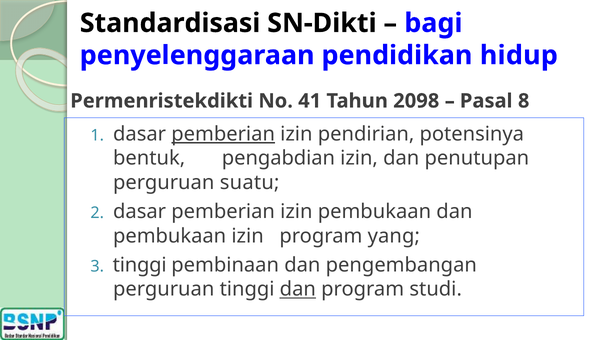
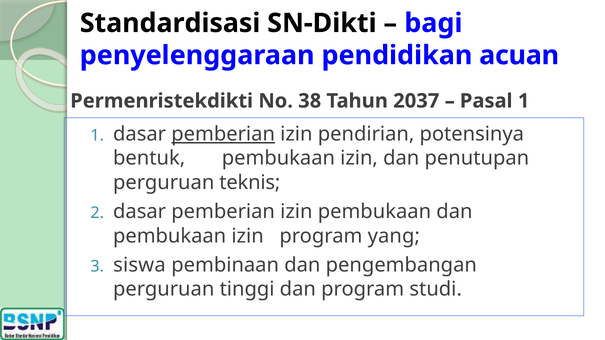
hidup: hidup -> acuan
41: 41 -> 38
2098: 2098 -> 2037
Pasal 8: 8 -> 1
bentuk pengabdian: pengabdian -> pembukaan
suatu: suatu -> teknis
3 tinggi: tinggi -> siswa
dan at (298, 290) underline: present -> none
